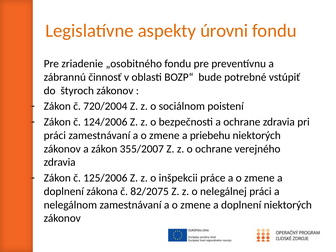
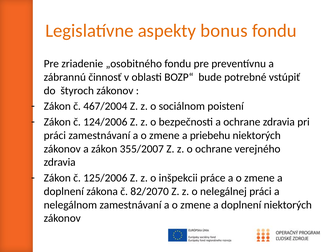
úrovni: úrovni -> bonus
720/2004: 720/2004 -> 467/2004
82/2075: 82/2075 -> 82/2070
